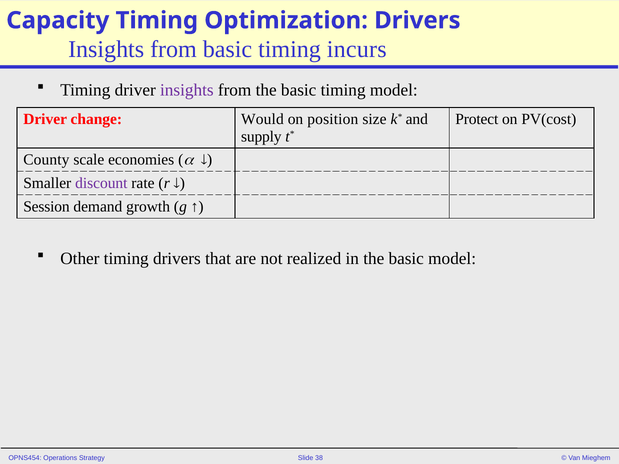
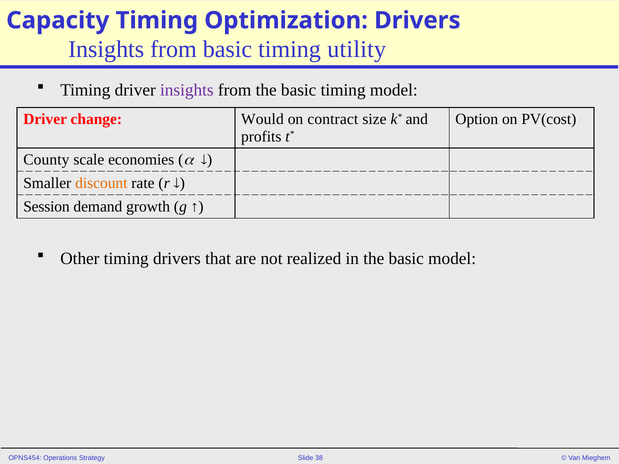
incurs: incurs -> utility
position: position -> contract
Protect: Protect -> Option
supply: supply -> profits
discount colour: purple -> orange
